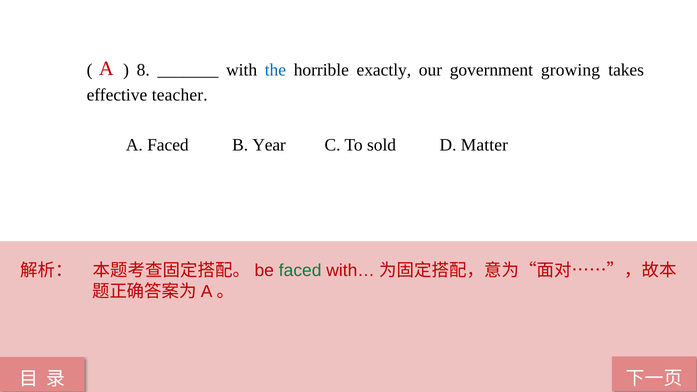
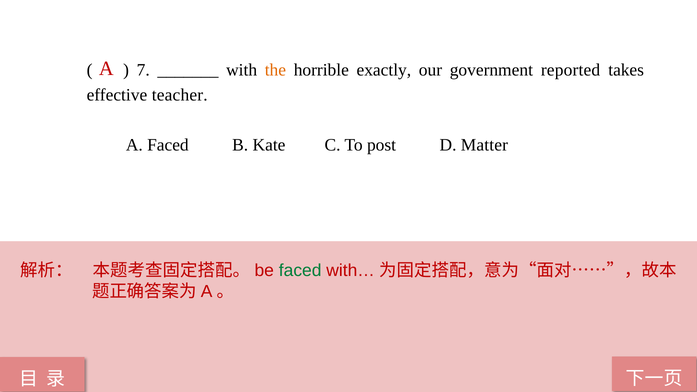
8: 8 -> 7
the colour: blue -> orange
growing: growing -> reported
Year: Year -> Kate
sold: sold -> post
